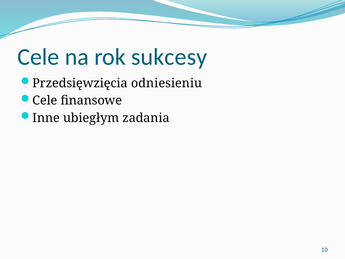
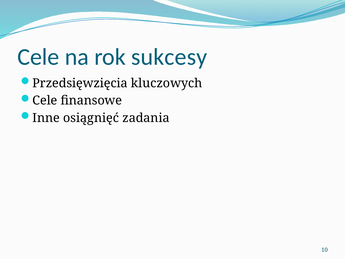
odniesieniu: odniesieniu -> kluczowych
ubiegłym: ubiegłym -> osiągnięć
